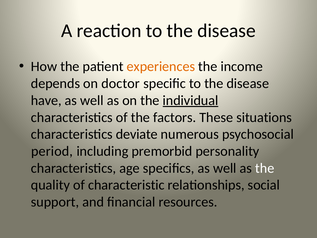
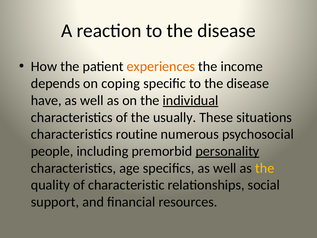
doctor: doctor -> coping
factors: factors -> usually
deviate: deviate -> routine
period: period -> people
personality underline: none -> present
the at (265, 168) colour: white -> yellow
